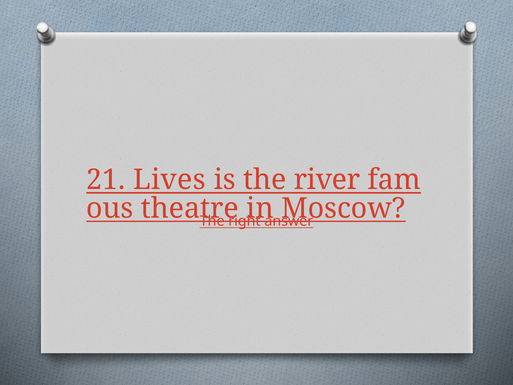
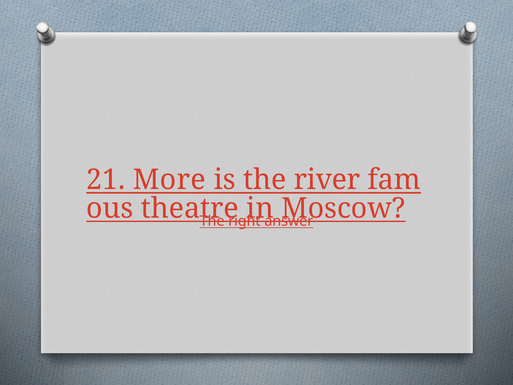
Lives: Lives -> More
